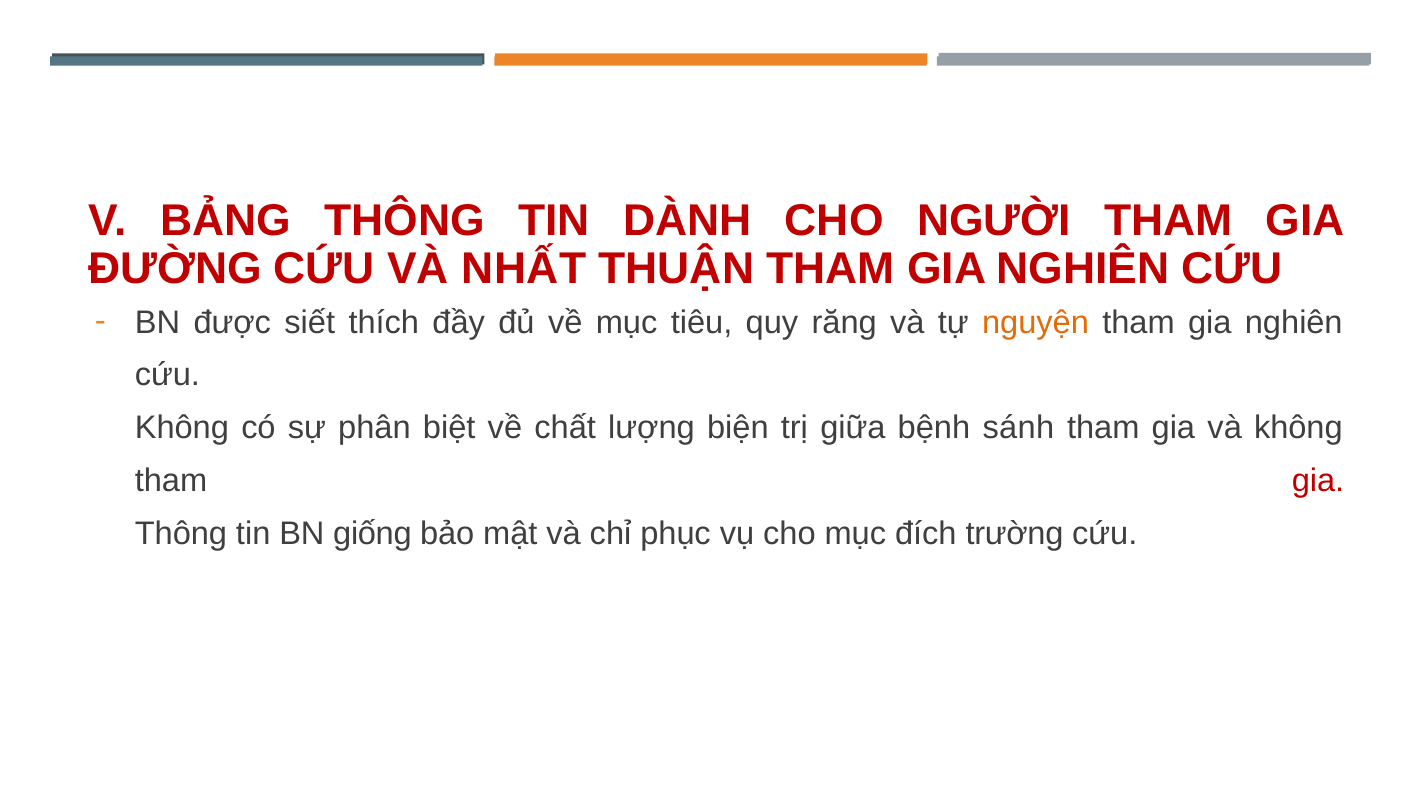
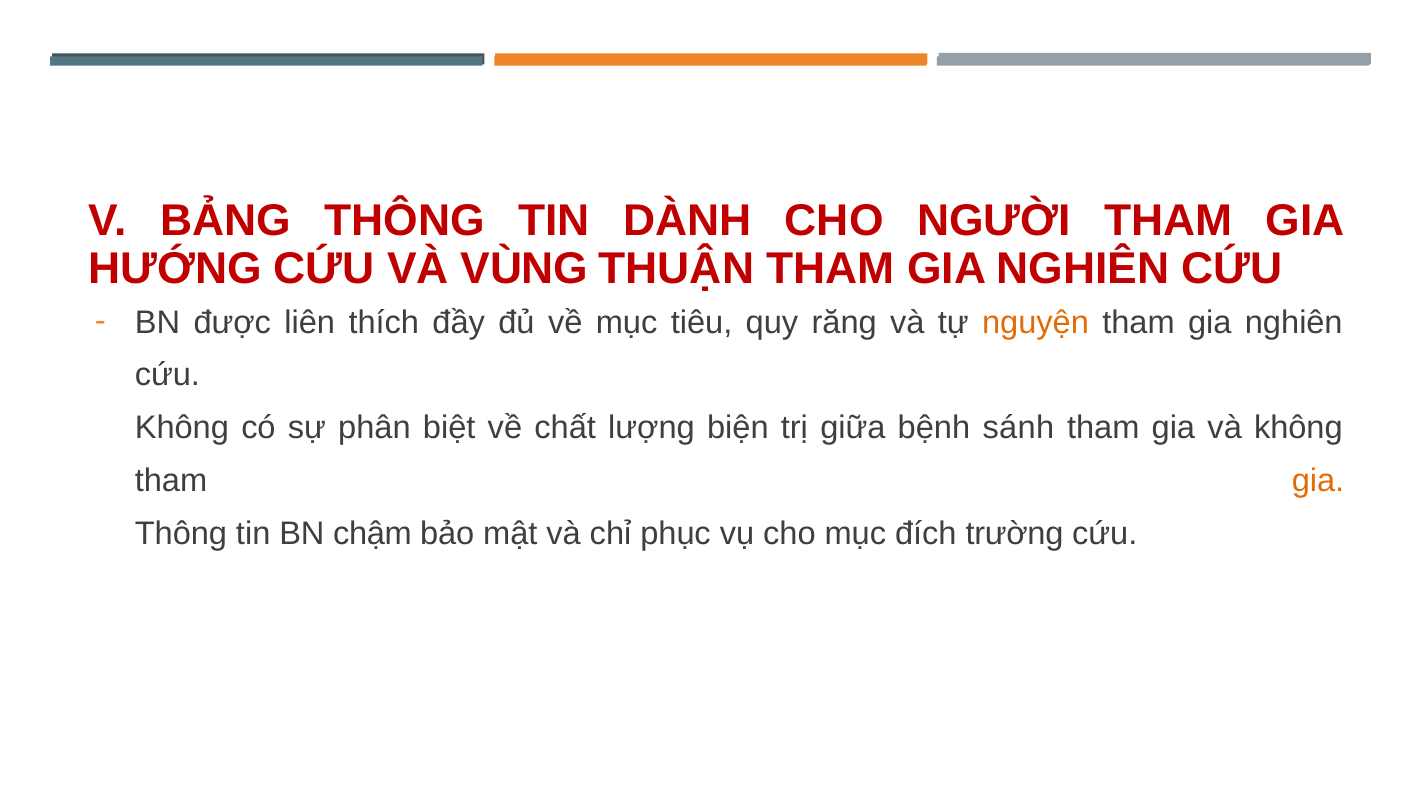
ĐƯỜNG: ĐƯỜNG -> HƯỚNG
NHẤT: NHẤT -> VÙNG
siết: siết -> liên
gia at (1318, 481) colour: red -> orange
giống: giống -> chậm
